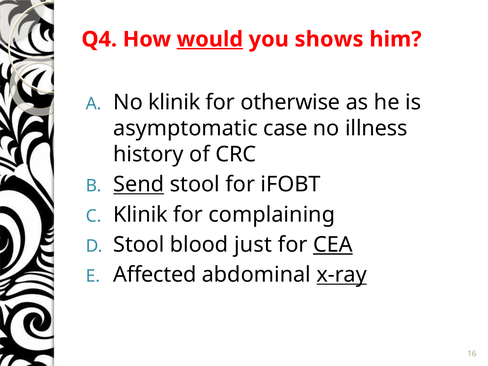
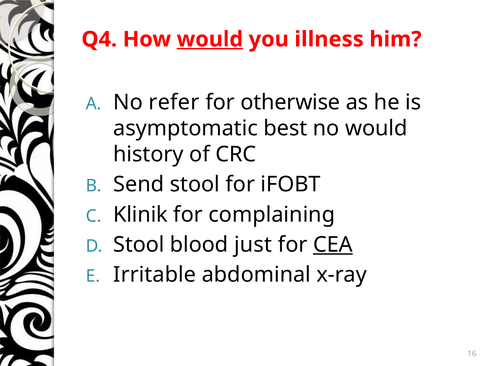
shows: shows -> illness
No klinik: klinik -> refer
case: case -> best
no illness: illness -> would
Send underline: present -> none
Affected: Affected -> Irritable
x-ray underline: present -> none
